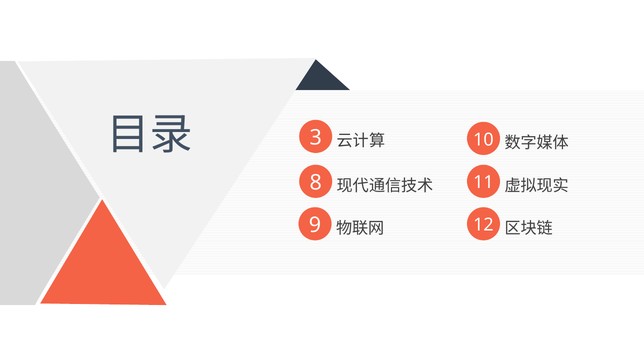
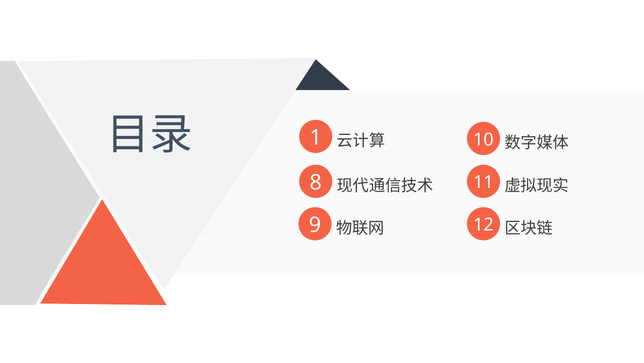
3: 3 -> 1
